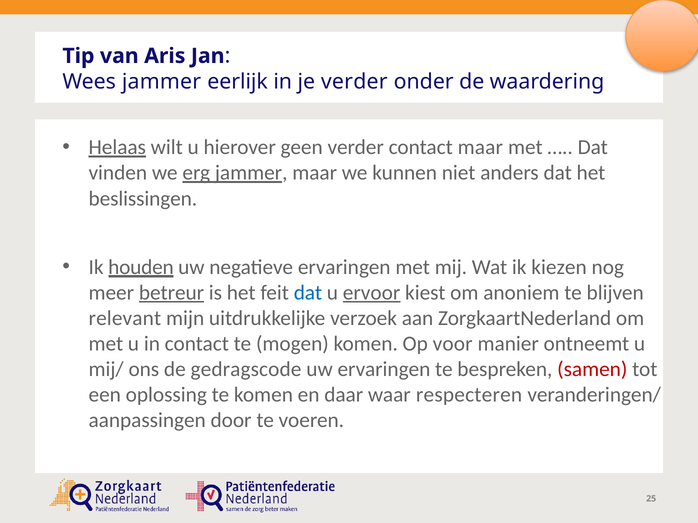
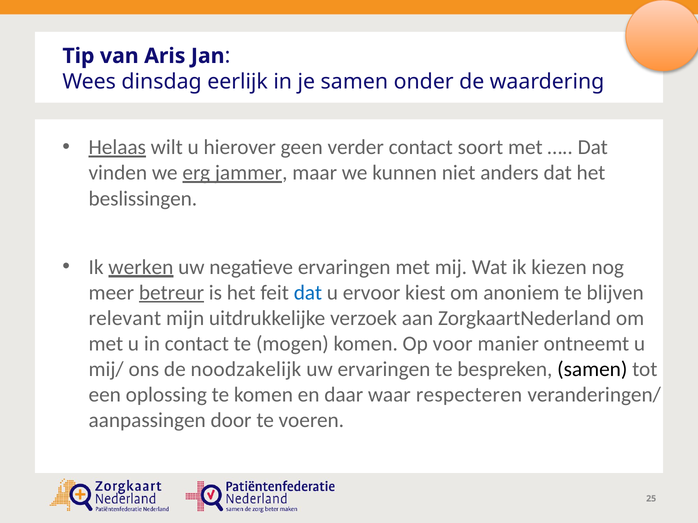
Wees jammer: jammer -> dinsdag
je verder: verder -> samen
contact maar: maar -> soort
houden: houden -> werken
ervoor underline: present -> none
gedragscode: gedragscode -> noodzakelijk
samen at (592, 370) colour: red -> black
